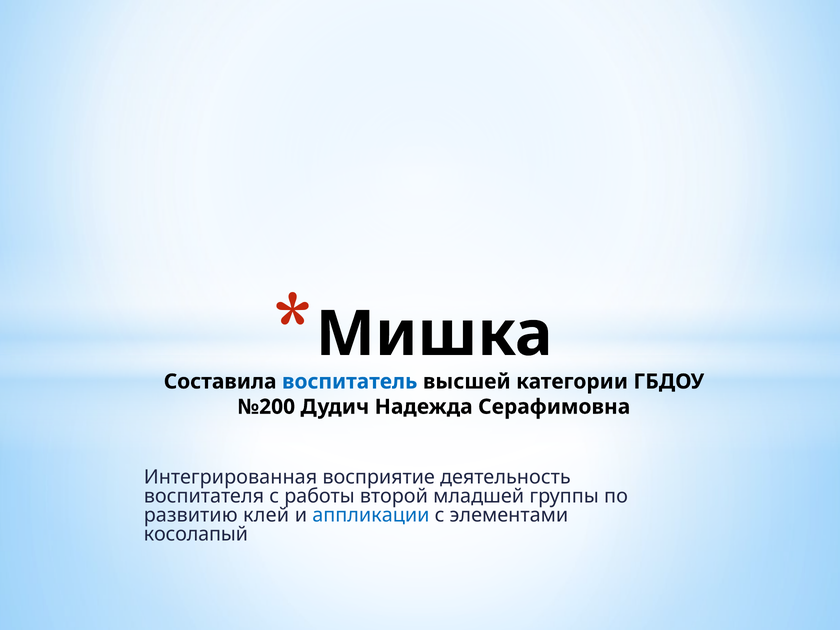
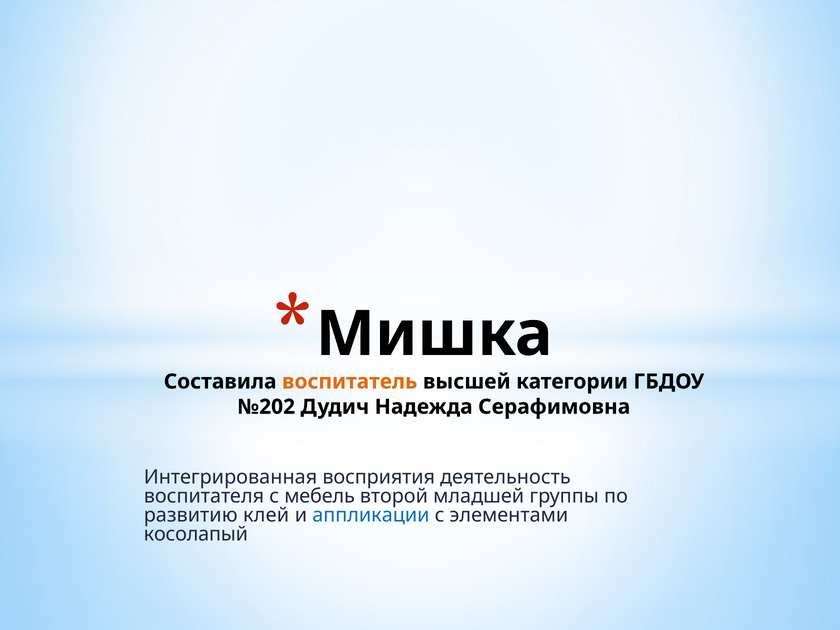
воспитатель colour: blue -> orange
№200: №200 -> №202
восприятие: восприятие -> восприятия
работы: работы -> мебель
